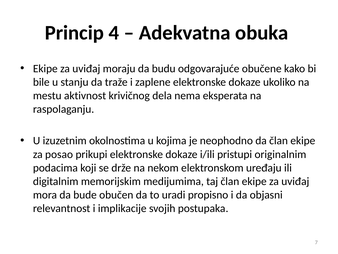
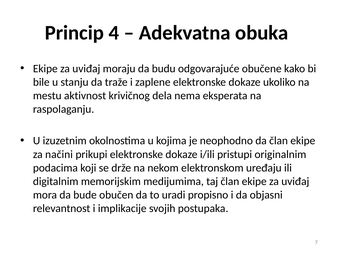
posao: posao -> načini
